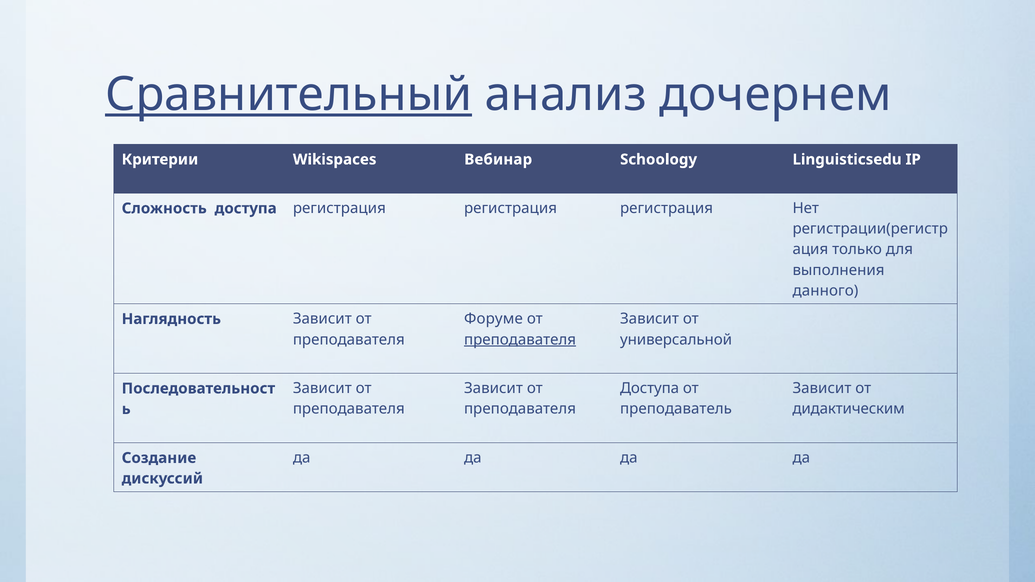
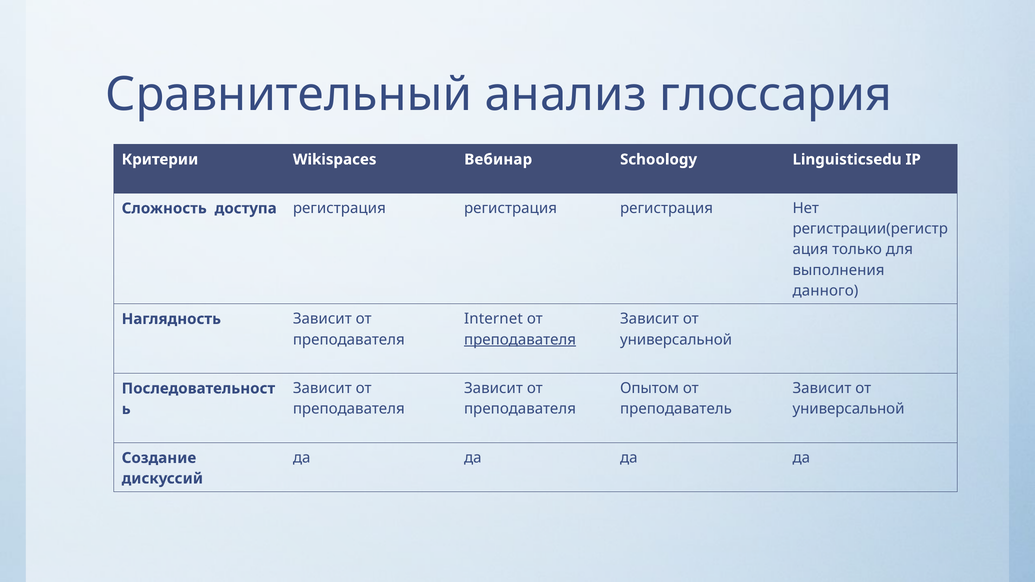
Сравнительный underline: present -> none
дочернем: дочернем -> глоссария
Форуме: Форуме -> Internet
Доступа at (650, 389): Доступа -> Опытом
дидактическим at (849, 409): дидактическим -> универсальной
